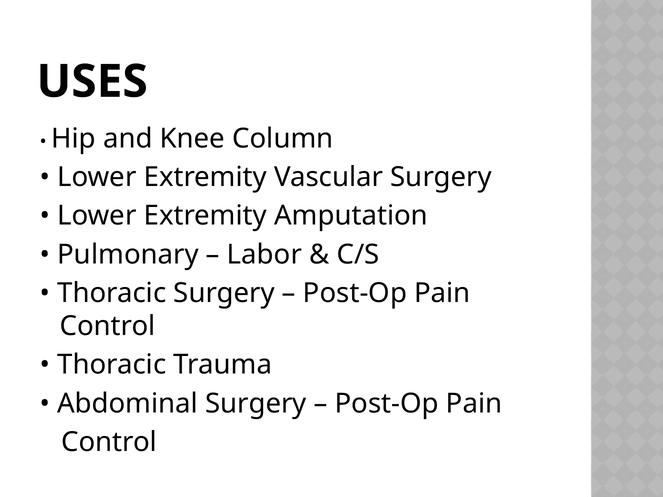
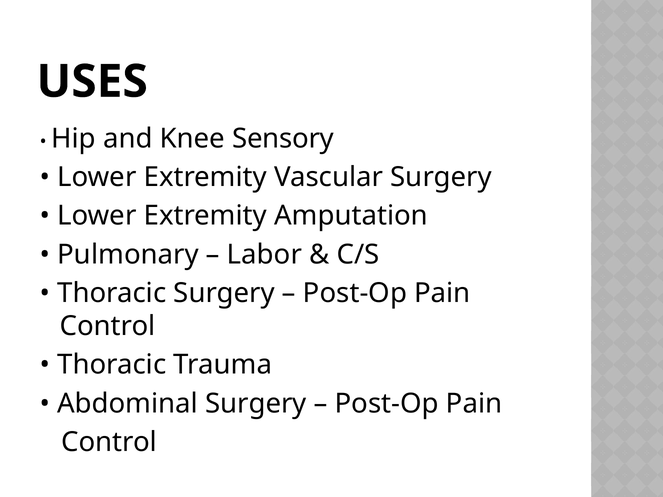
Column: Column -> Sensory
